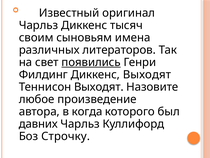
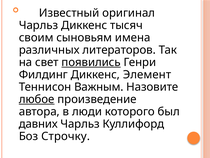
Диккенс Выходят: Выходят -> Элемент
Теннисон Выходят: Выходят -> Важным
любое underline: none -> present
когда: когда -> люди
